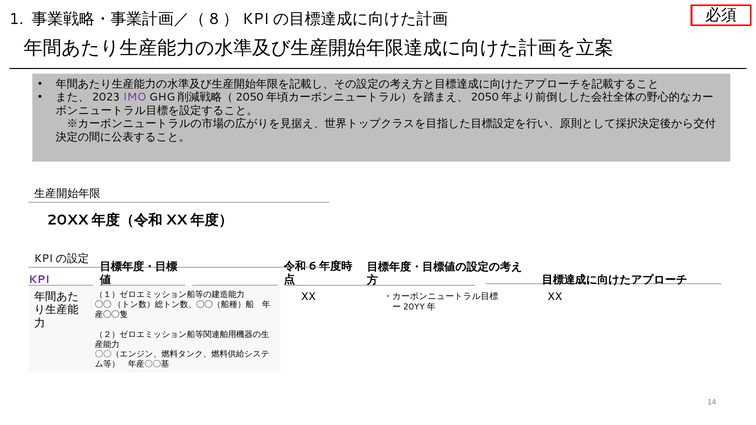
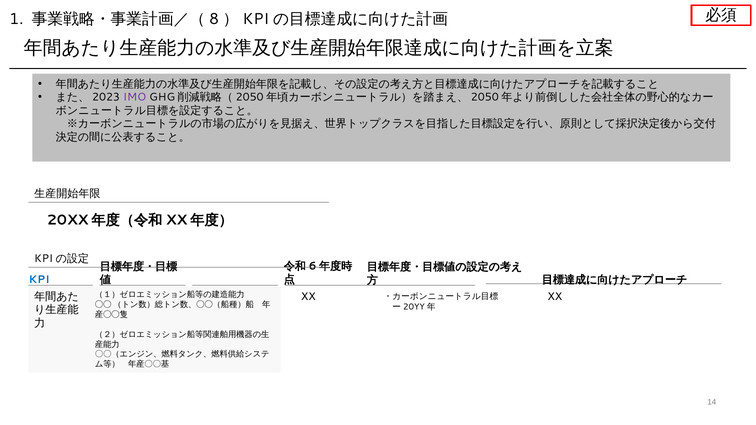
KPI colour: purple -> blue
